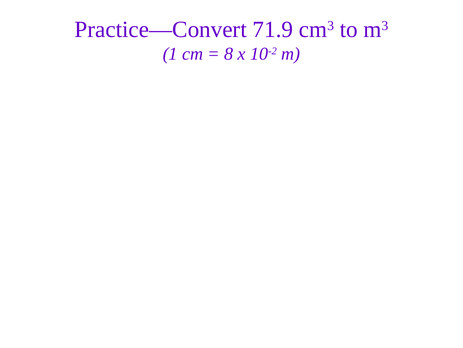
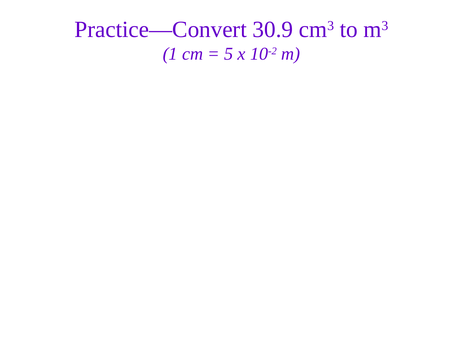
71.9: 71.9 -> 30.9
8: 8 -> 5
